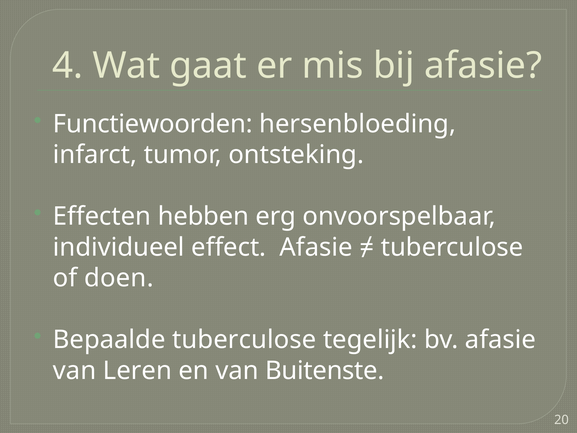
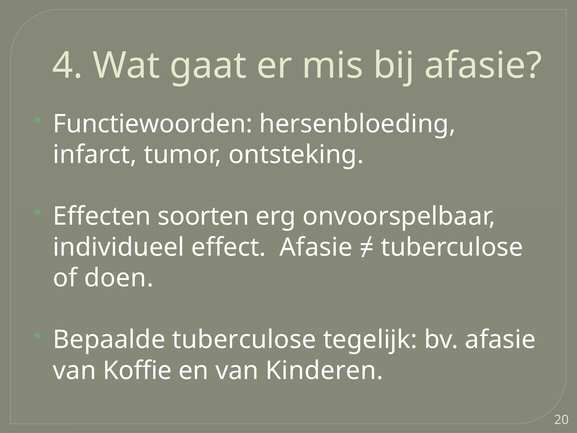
hebben: hebben -> soorten
Leren: Leren -> Koffie
Buitenste: Buitenste -> Kinderen
